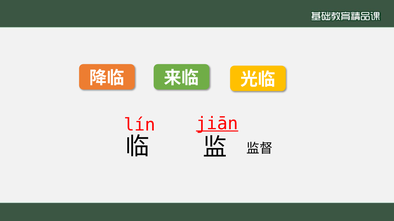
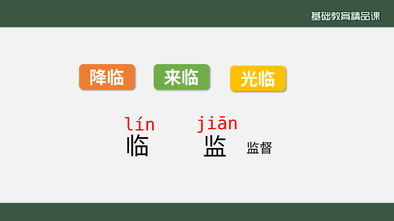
jiān underline: present -> none
